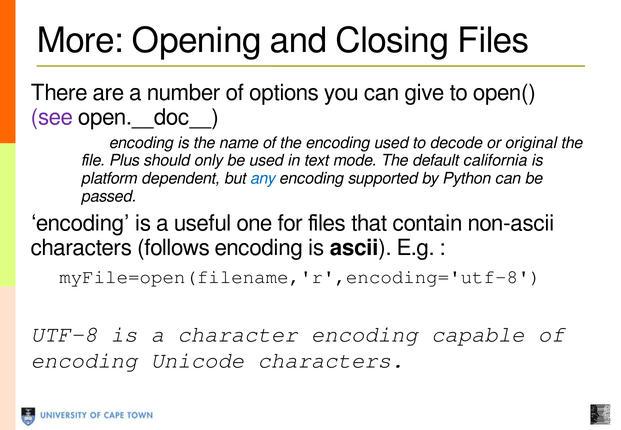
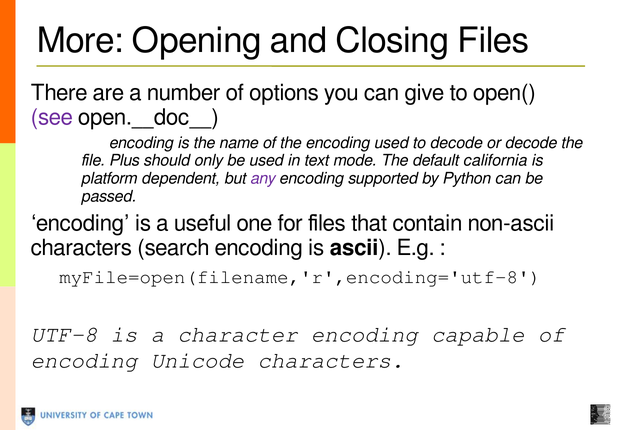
or original: original -> decode
any colour: blue -> purple
follows: follows -> search
